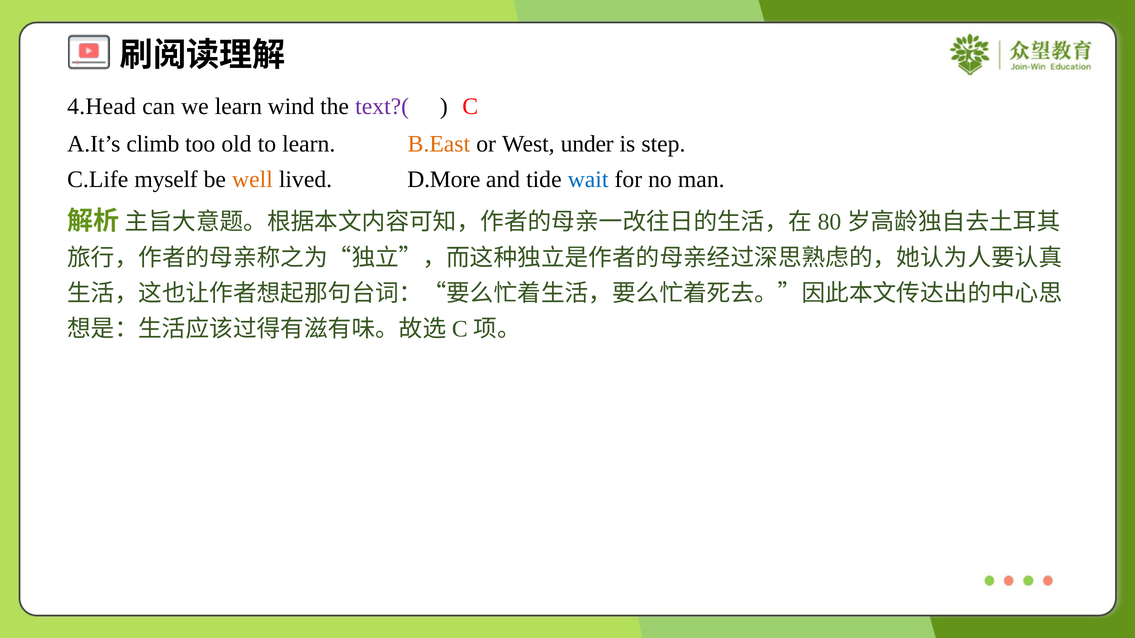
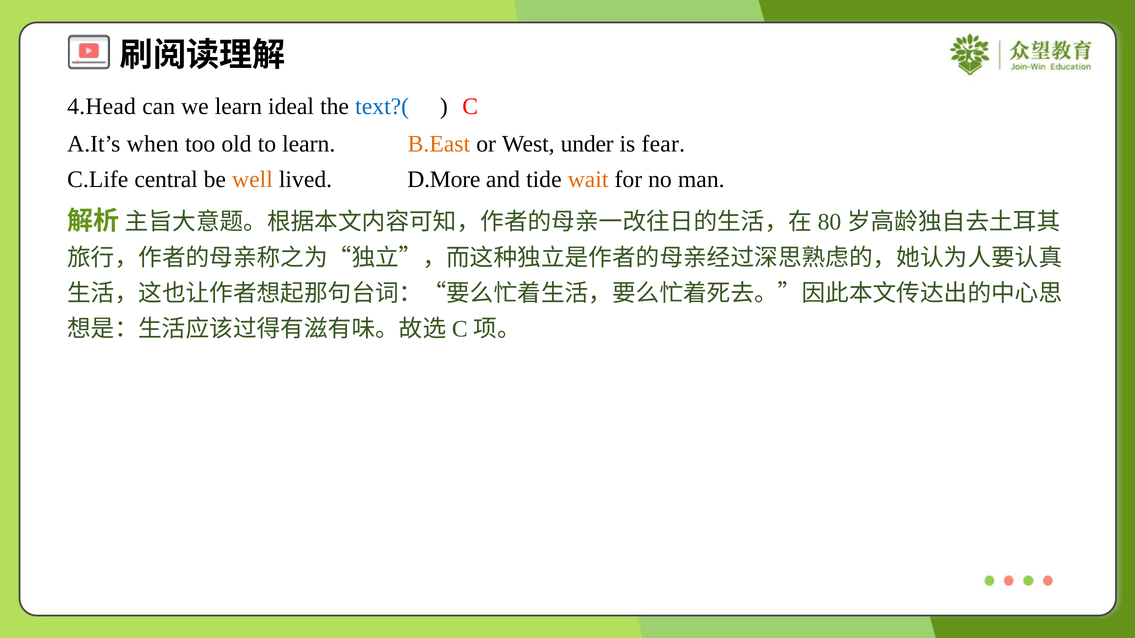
wind: wind -> ideal
text?( colour: purple -> blue
climb: climb -> when
step: step -> fear
myself: myself -> central
wait colour: blue -> orange
